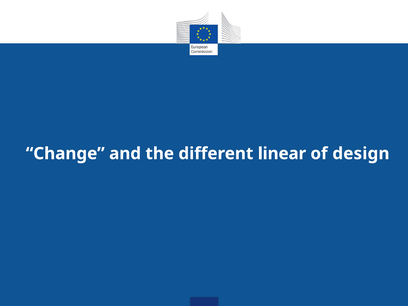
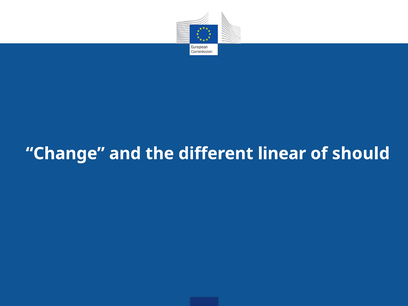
design: design -> should
